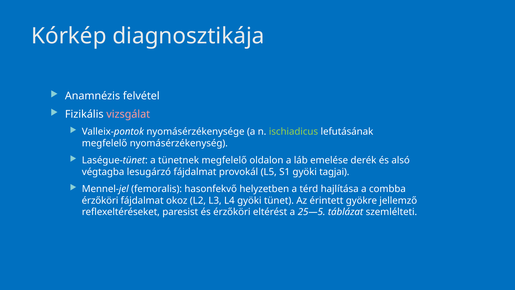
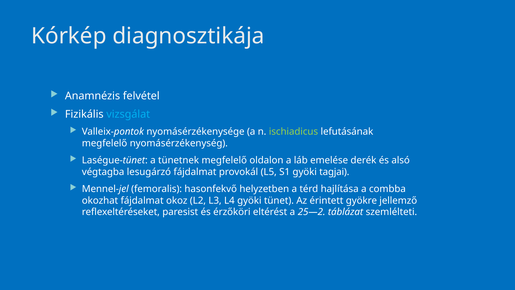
vizsgálat colour: pink -> light blue
érzőköri at (100, 200): érzőköri -> okozhat
25—5: 25—5 -> 25—2
